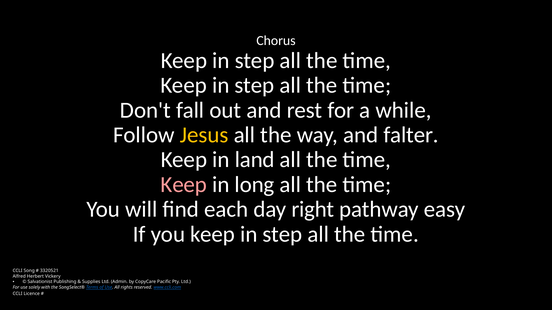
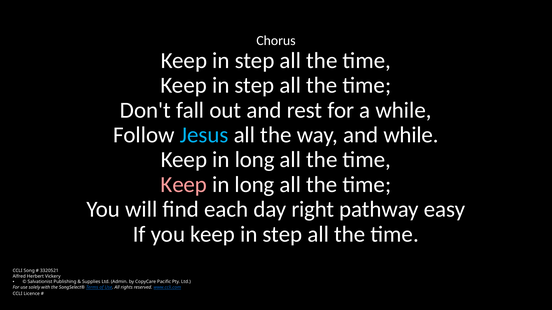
Jesus colour: yellow -> light blue
and falter: falter -> while
land at (255, 160): land -> long
